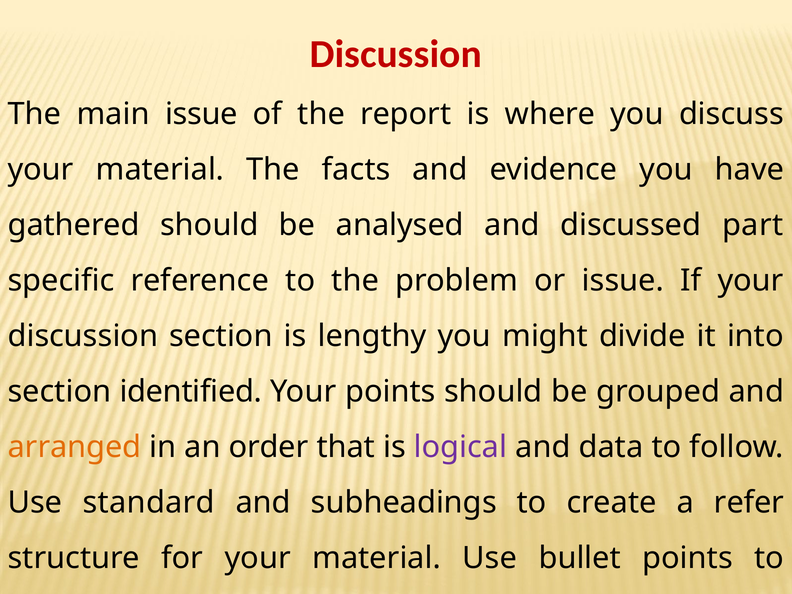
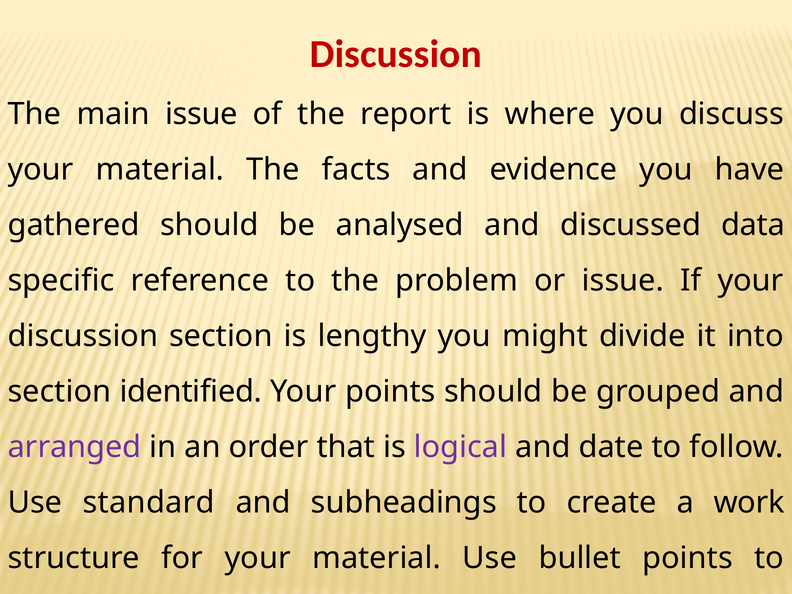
part: part -> data
arranged colour: orange -> purple
data: data -> date
refer: refer -> work
